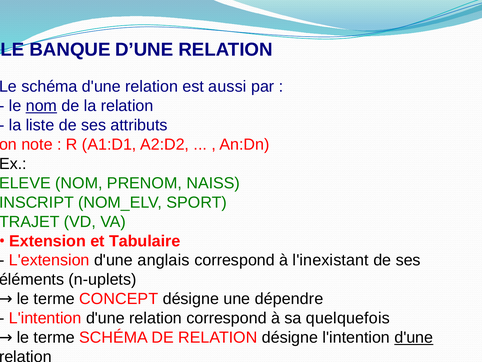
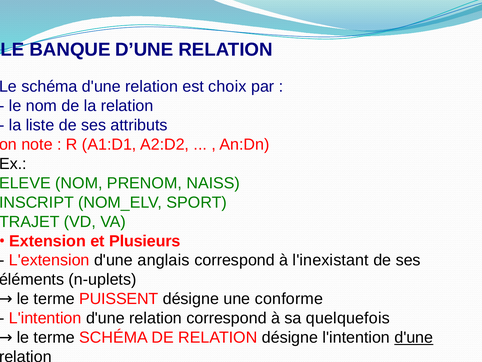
aussi: aussi -> choix
nom at (41, 106) underline: present -> none
Tabulaire: Tabulaire -> Plusieurs
CONCEPT: CONCEPT -> PUISSENT
dépendre: dépendre -> conforme
